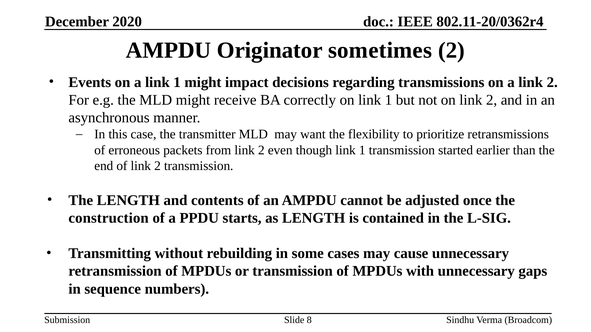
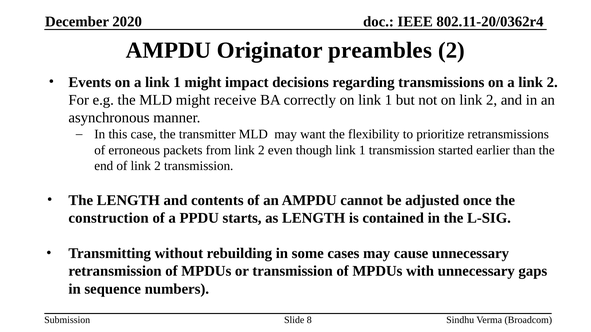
sometimes: sometimes -> preambles
